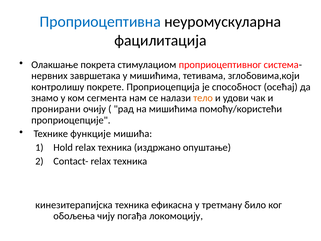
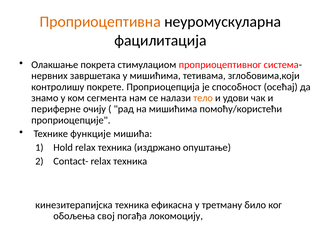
Проприоцептивна colour: blue -> orange
пронирани: пронирани -> периферне
чију: чију -> свој
